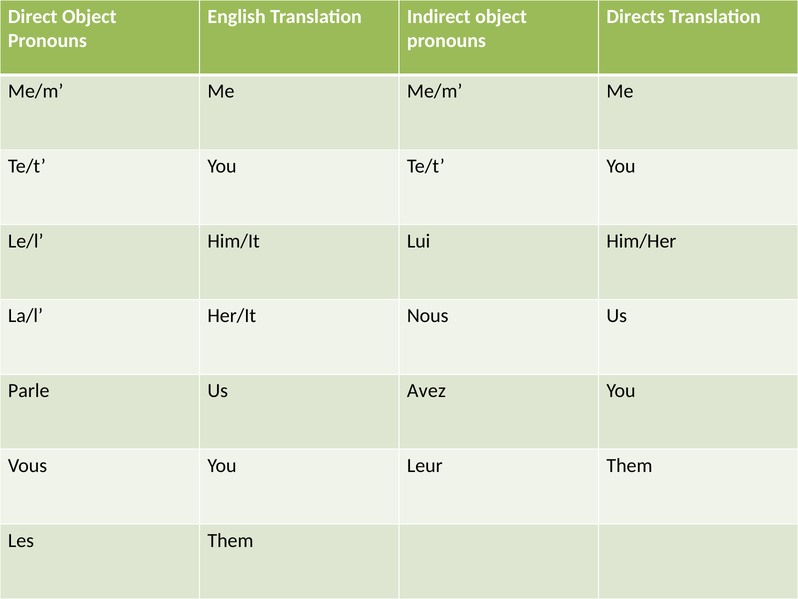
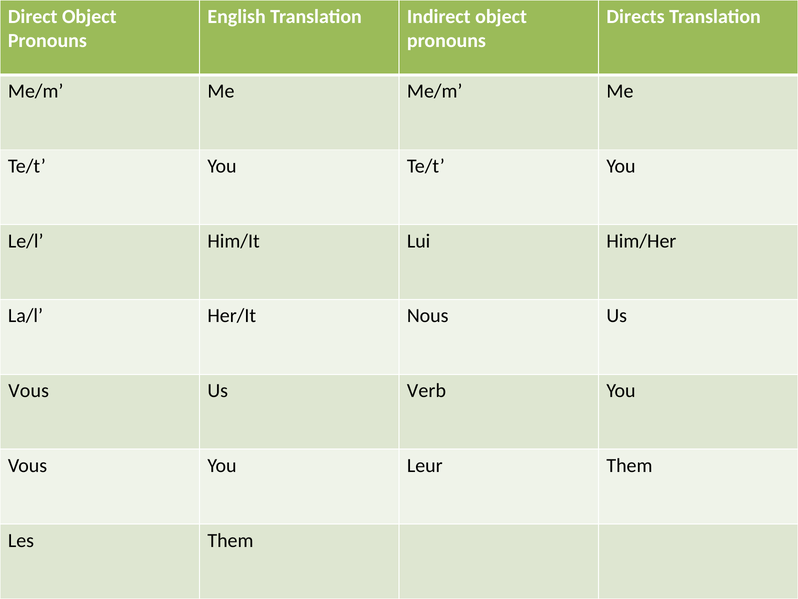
Parle at (29, 390): Parle -> Vous
Avez: Avez -> Verb
